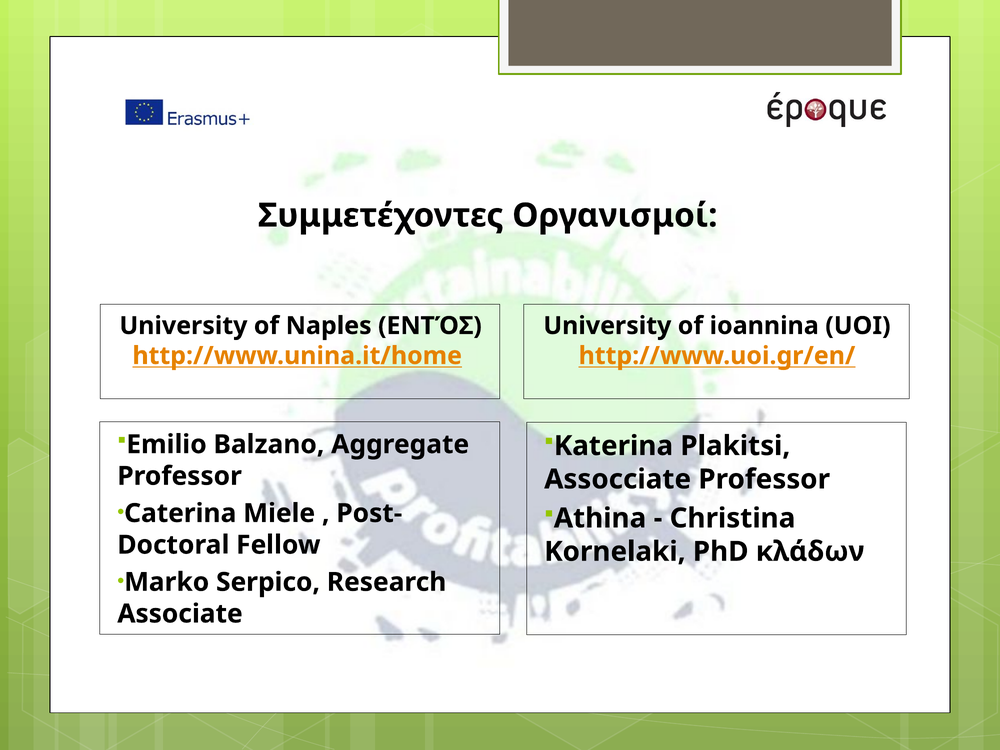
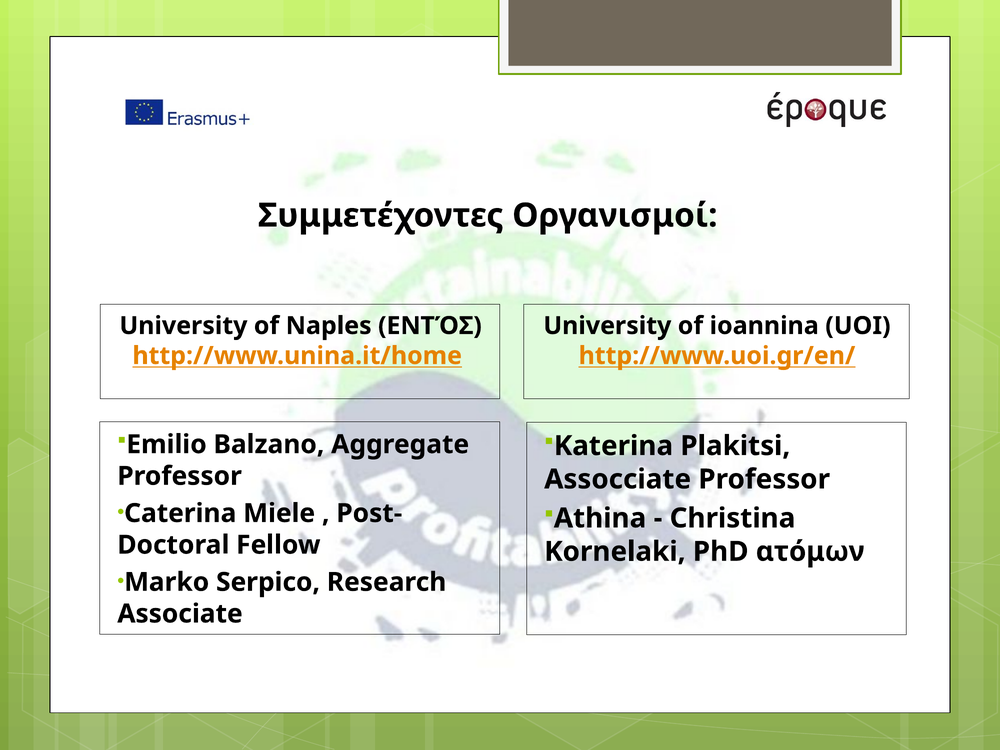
κλάδων: κλάδων -> ατόμων
